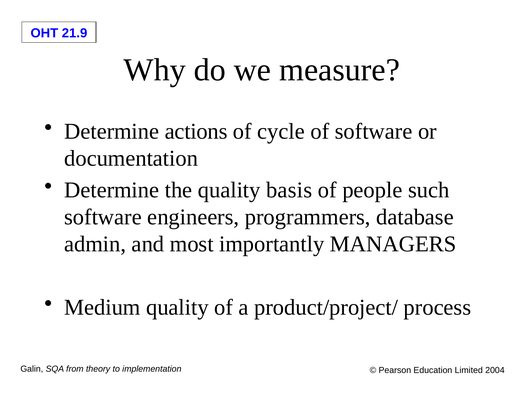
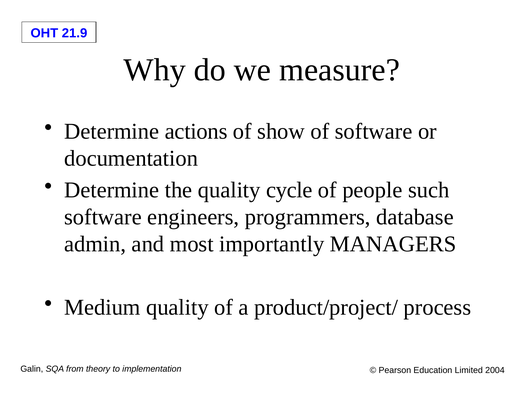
cycle: cycle -> show
basis: basis -> cycle
